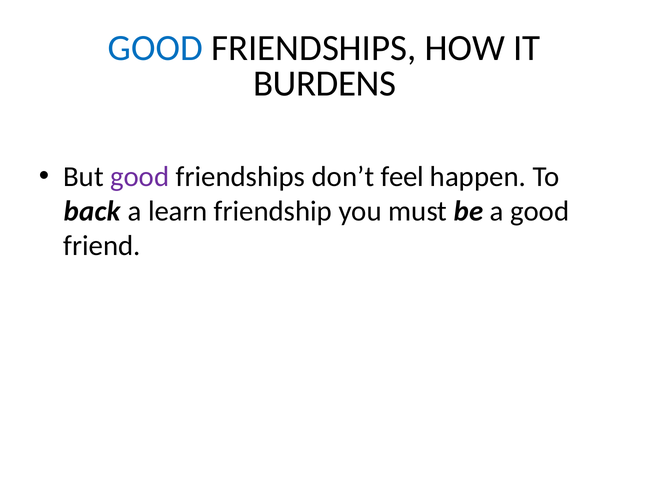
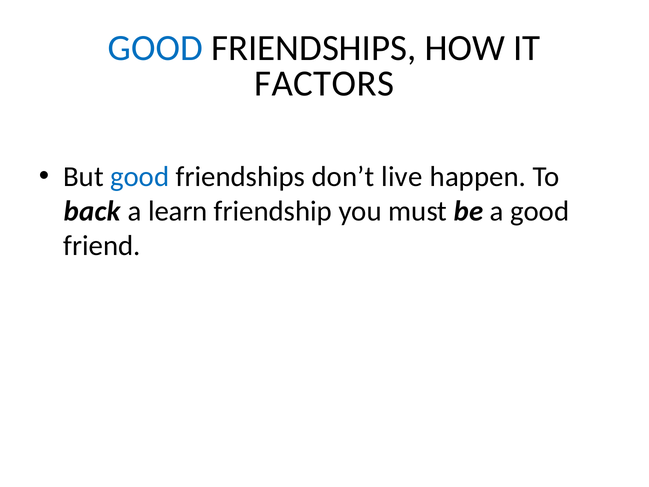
BURDENS: BURDENS -> FACTORS
good at (140, 177) colour: purple -> blue
feel: feel -> live
